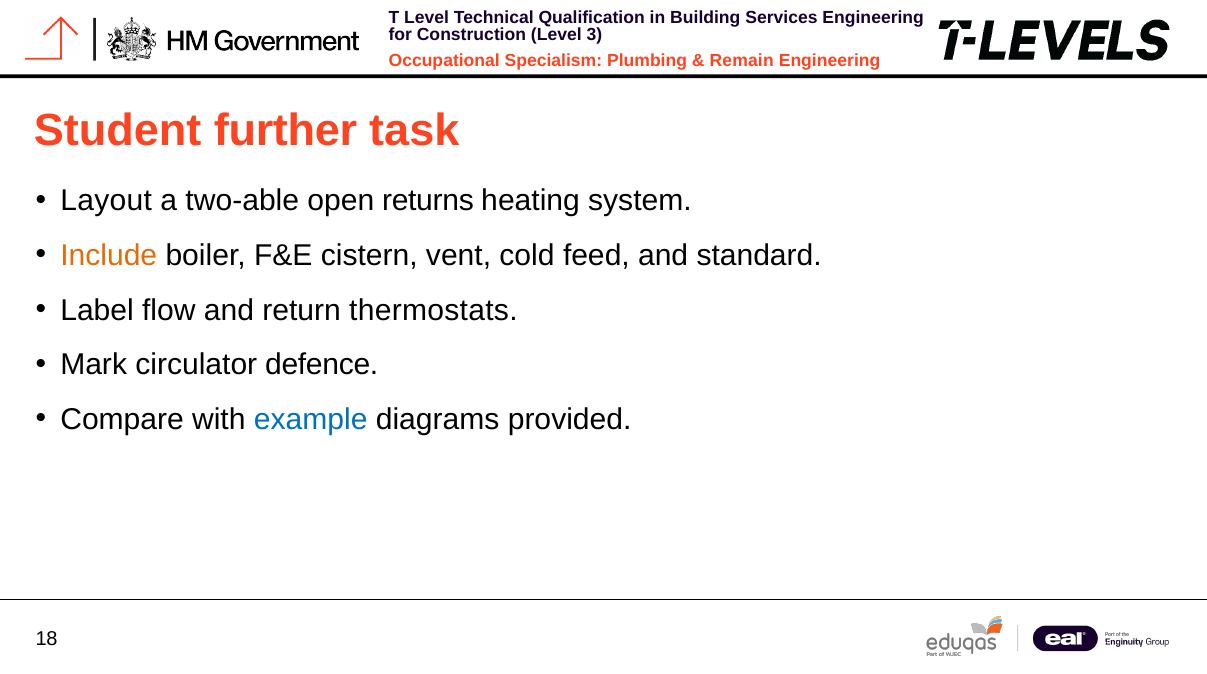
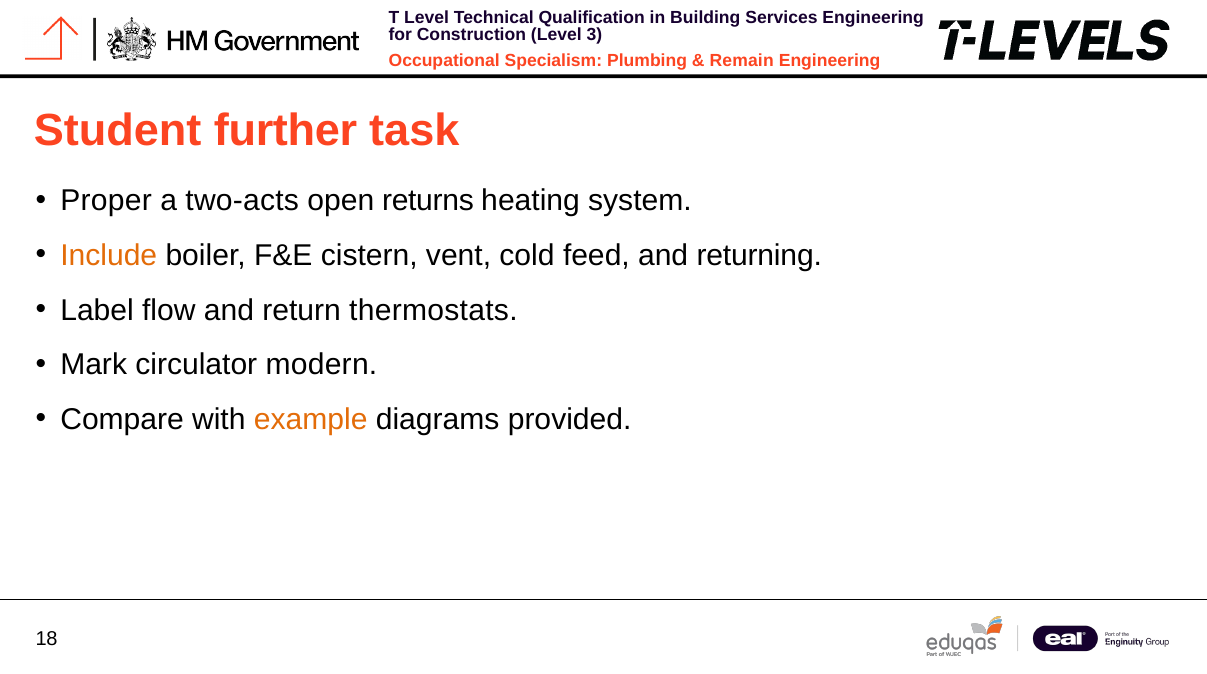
Layout: Layout -> Proper
two-able: two-able -> two-acts
standard: standard -> returning
defence: defence -> modern
example colour: blue -> orange
